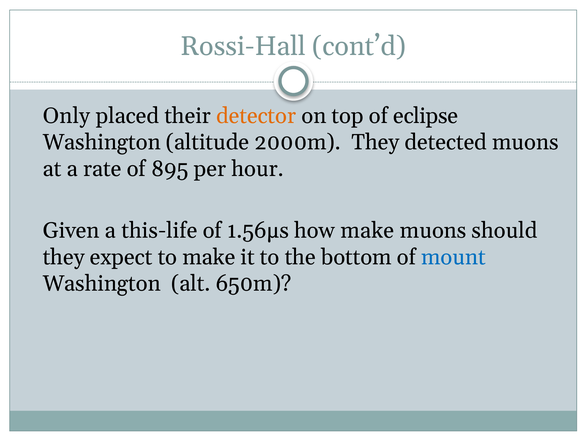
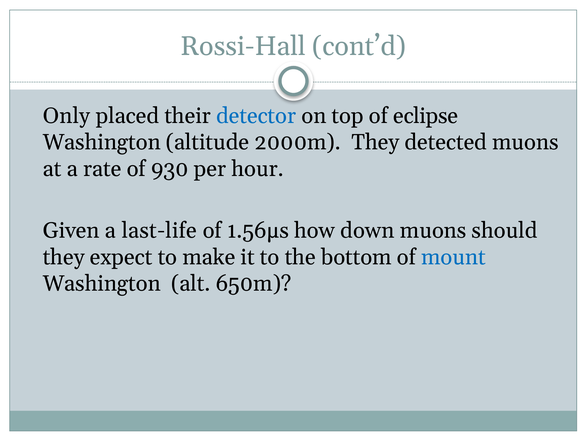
detector colour: orange -> blue
895: 895 -> 930
this-life: this-life -> last-life
how make: make -> down
